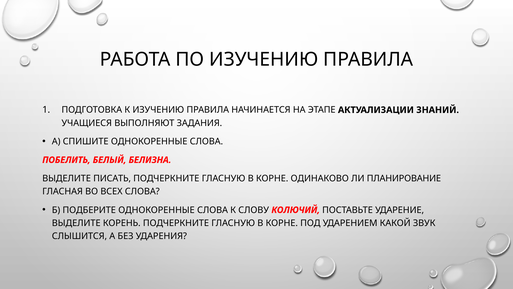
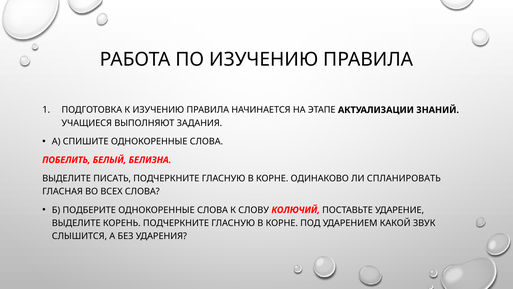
ПЛАНИРОВАНИЕ: ПЛАНИРОВАНИЕ -> СПЛАНИРОВАТЬ
